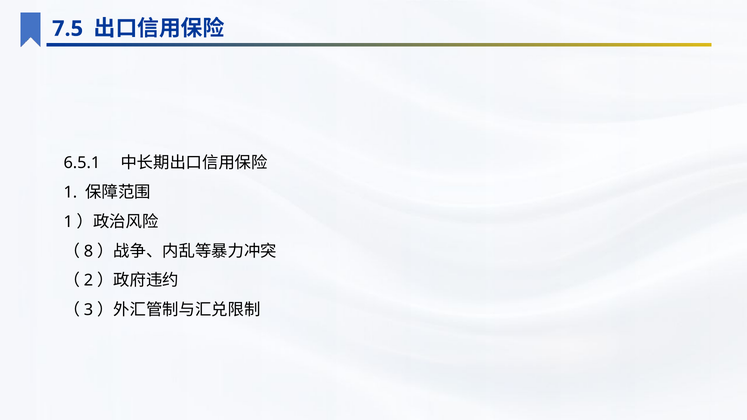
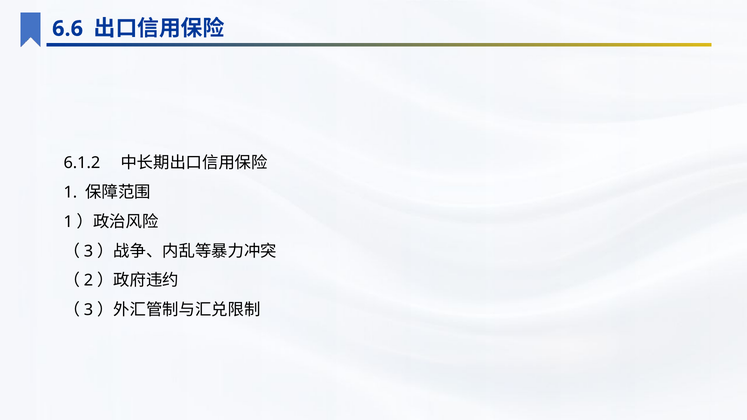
7.5: 7.5 -> 6.6
6.5.1: 6.5.1 -> 6.1.2
8 at (88, 251): 8 -> 3
